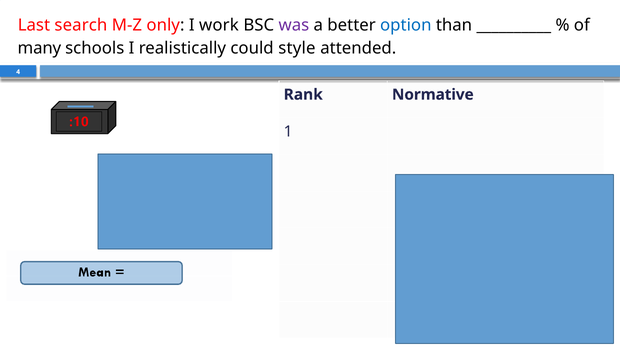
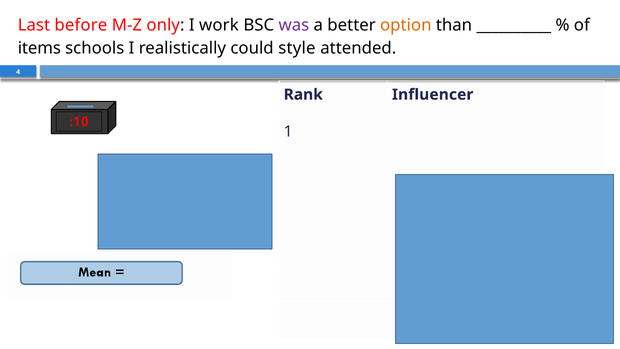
search: search -> before
option colour: blue -> orange
many: many -> items
Normative: Normative -> Influencer
